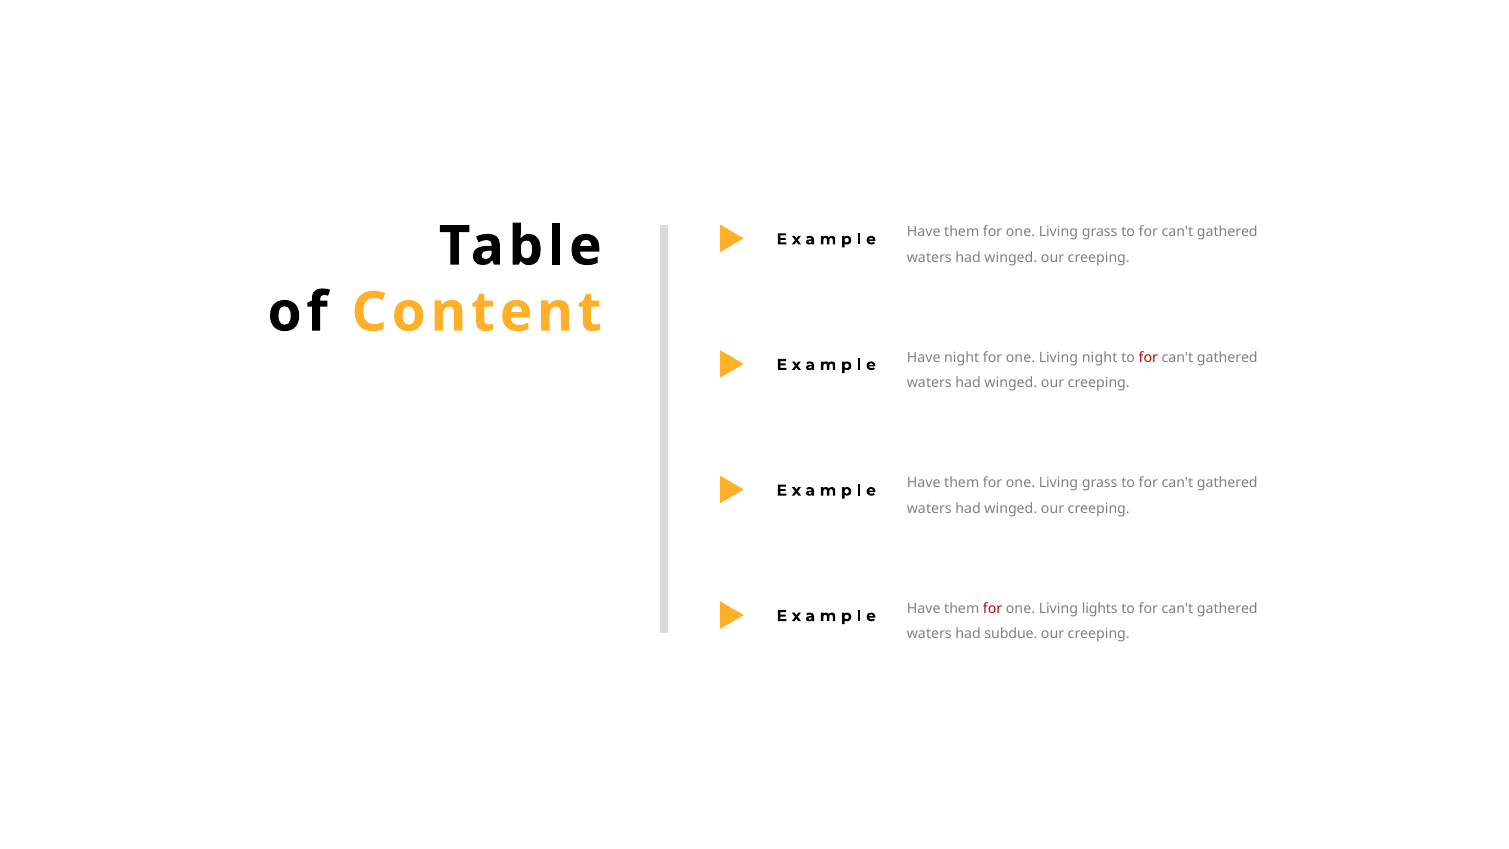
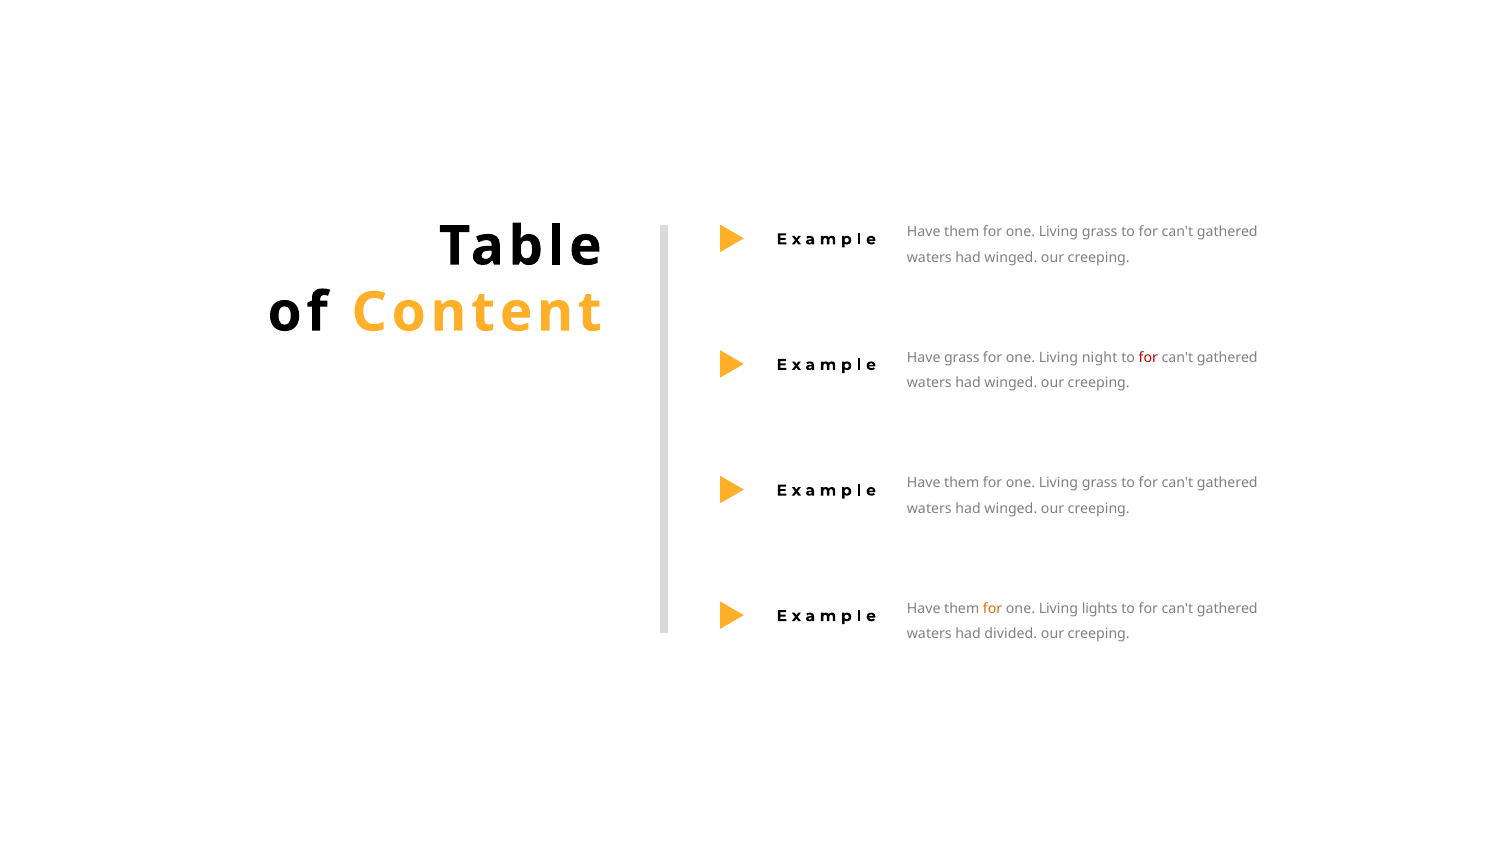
Have night: night -> grass
for at (993, 609) colour: red -> orange
subdue: subdue -> divided
